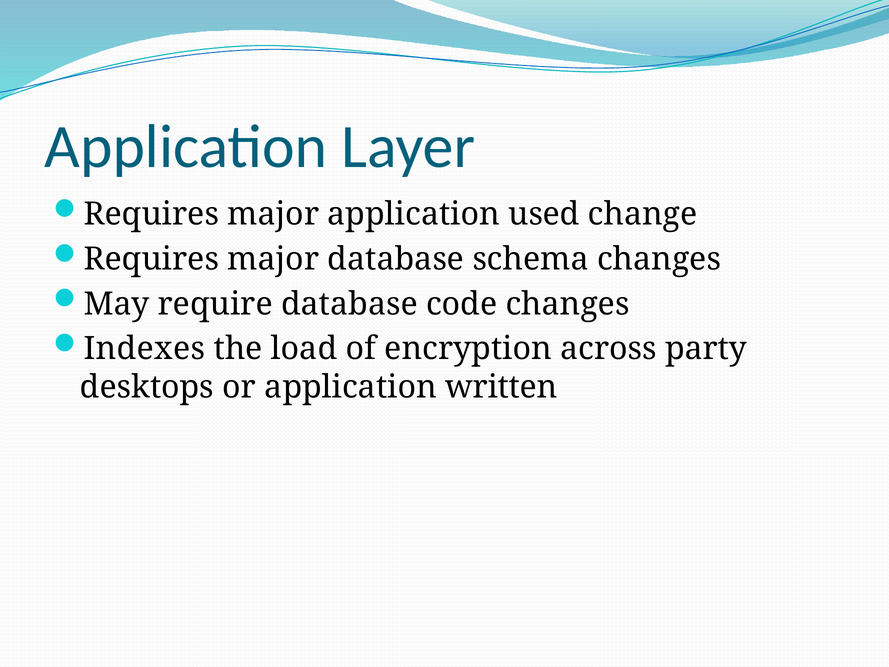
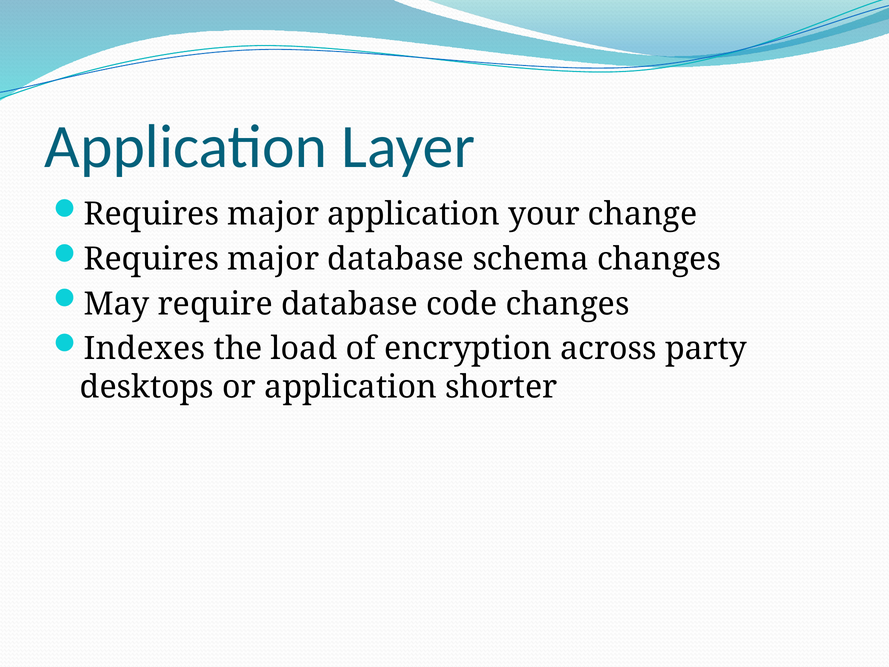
used: used -> your
written: written -> shorter
